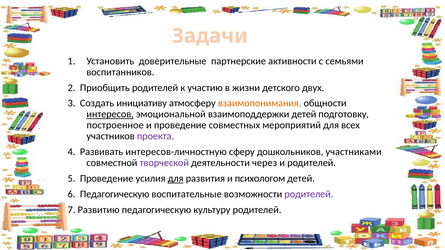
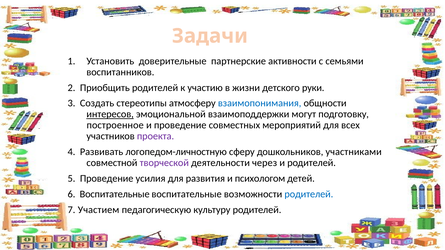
двух: двух -> руки
инициативу: инициативу -> стереотипы
взаимопонимания colour: orange -> blue
взаимоподдержки детей: детей -> могут
интересов-личностную: интересов-личностную -> логопедом-личностную
для at (176, 179) underline: present -> none
6 Педагогическую: Педагогическую -> Воспитательные
родителей at (309, 194) colour: purple -> blue
Развитию: Развитию -> Участием
